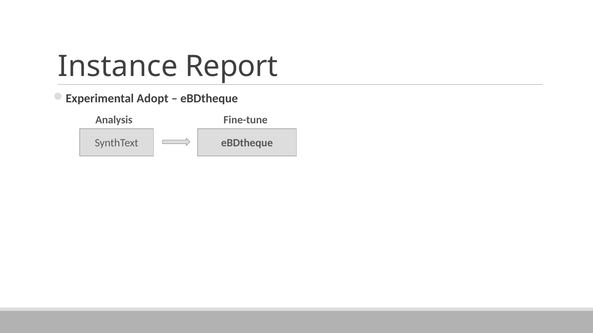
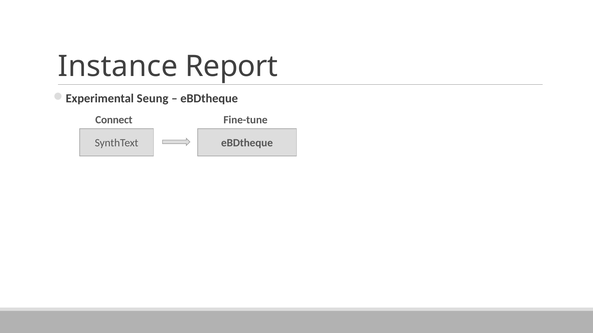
Adopt: Adopt -> Seung
Analysis: Analysis -> Connect
